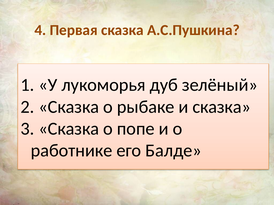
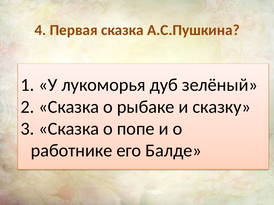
и сказка: сказка -> сказку
